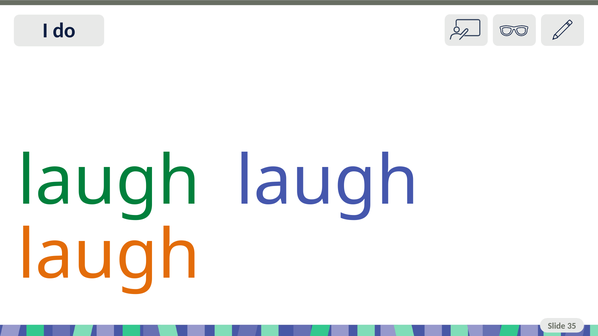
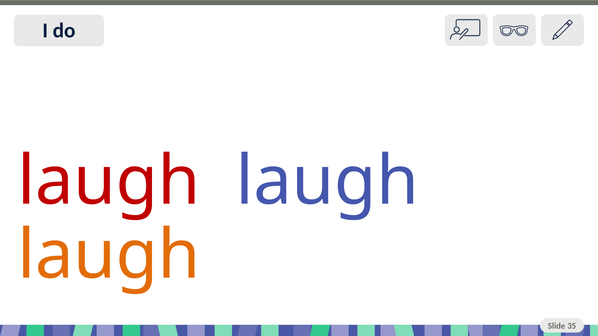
laugh at (109, 182) colour: green -> red
